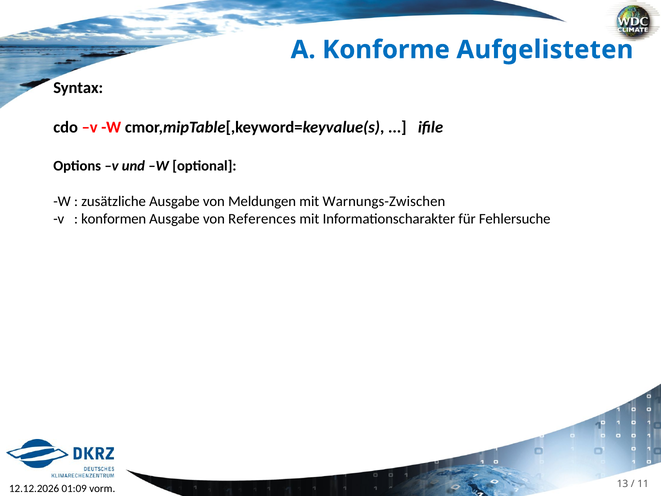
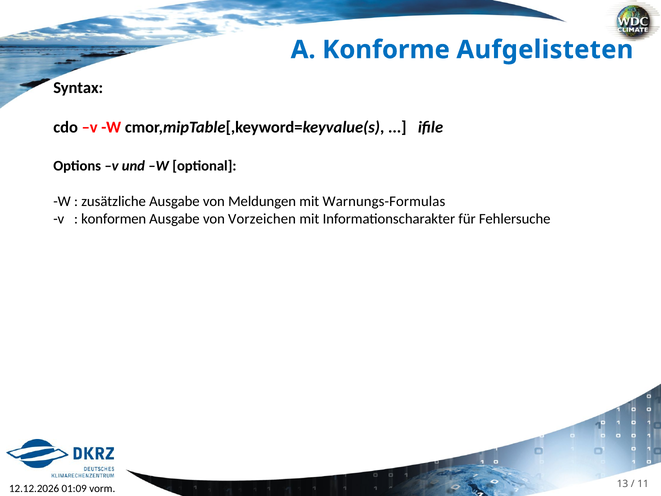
Warnungs-Zwischen: Warnungs-Zwischen -> Warnungs-Formulas
References: References -> Vorzeichen
